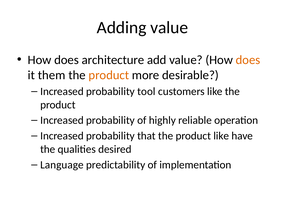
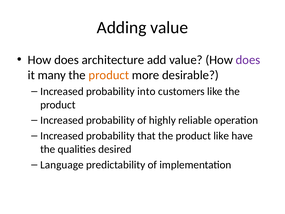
does at (248, 60) colour: orange -> purple
them: them -> many
tool: tool -> into
